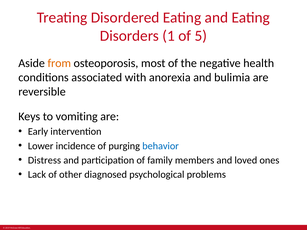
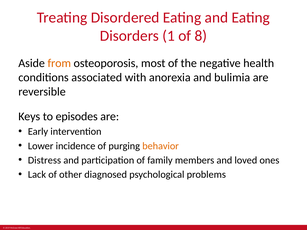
5: 5 -> 8
vomiting: vomiting -> episodes
behavior colour: blue -> orange
